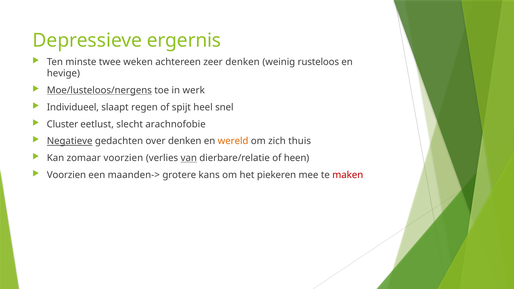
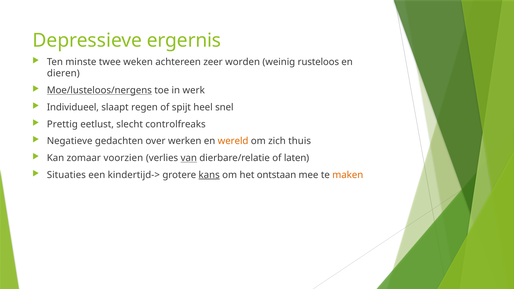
zeer denken: denken -> worden
hevige: hevige -> dieren
Cluster: Cluster -> Prettig
arachnofobie: arachnofobie -> controlfreaks
Negatieve underline: present -> none
over denken: denken -> werken
heen: heen -> laten
Voorzien at (66, 175): Voorzien -> Situaties
maanden->: maanden-> -> kindertijd->
kans underline: none -> present
piekeren: piekeren -> ontstaan
maken colour: red -> orange
